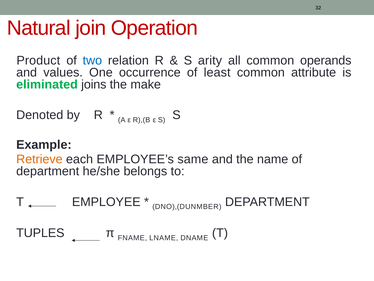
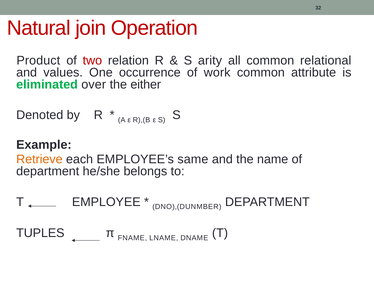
two colour: blue -> red
operands: operands -> relational
least: least -> work
joins: joins -> over
make: make -> either
